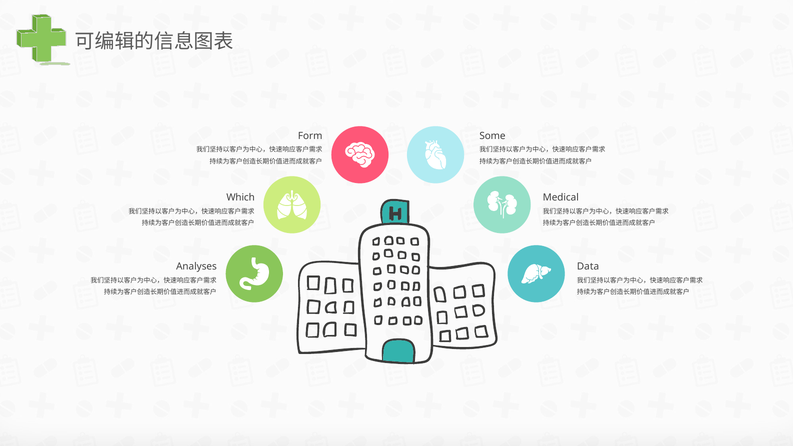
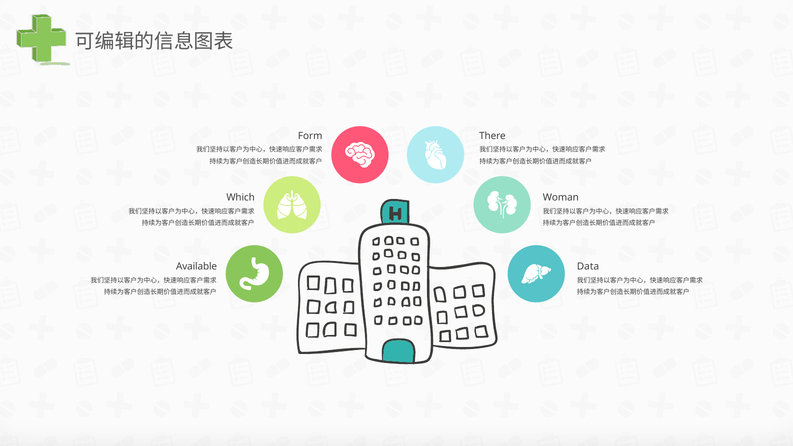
Some: Some -> There
Medical: Medical -> Woman
Analyses: Analyses -> Available
